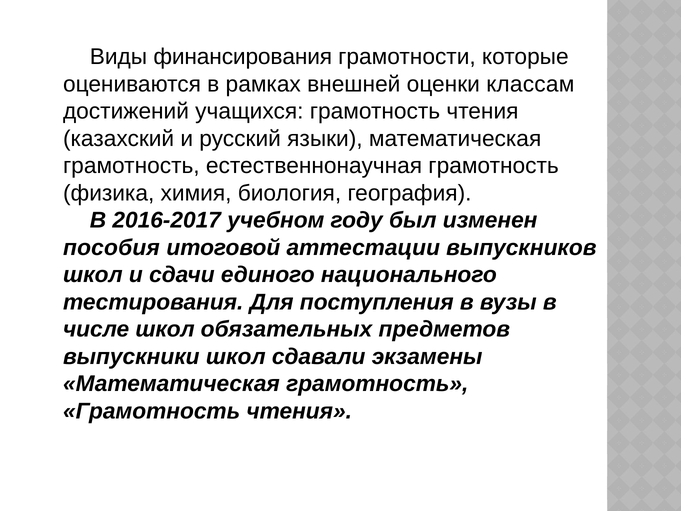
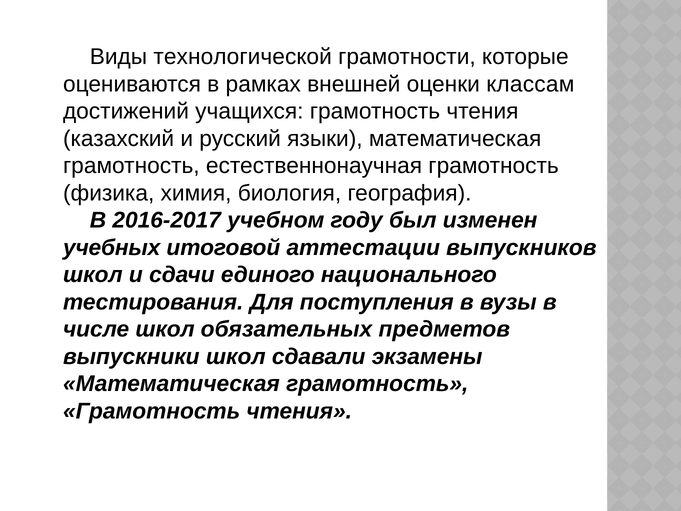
финансирования: финансирования -> технологической
пособия: пособия -> учебных
